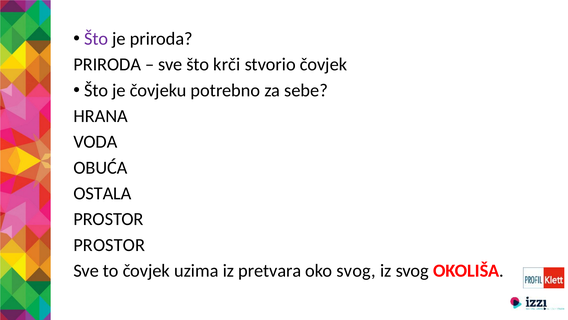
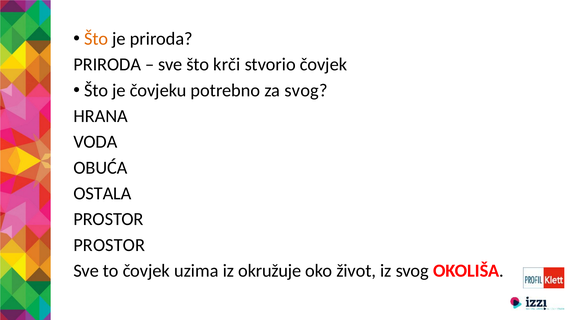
Što at (96, 39) colour: purple -> orange
za sebe: sebe -> svog
pretvara: pretvara -> okružuje
oko svog: svog -> život
